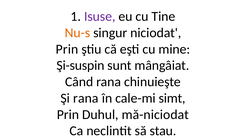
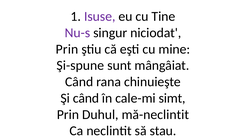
Nu-s colour: orange -> purple
Şi-suspin: Şi-suspin -> Şi-spune
Şi rana: rana -> când
mă-niciodat: mă-niciodat -> mă-neclintit
